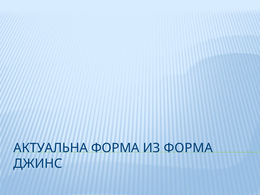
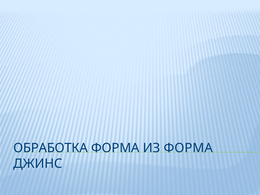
АКТУАЛЬНА: АКТУАЛЬНА -> ОБРАБОТКА
